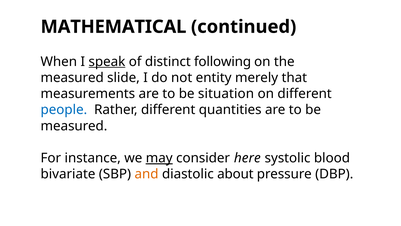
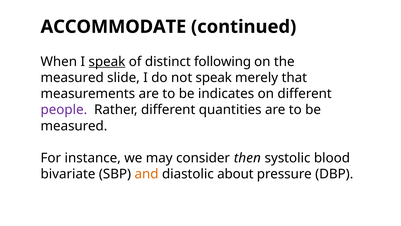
MATHEMATICAL: MATHEMATICAL -> ACCOMMODATE
not entity: entity -> speak
situation: situation -> indicates
people colour: blue -> purple
may underline: present -> none
here: here -> then
